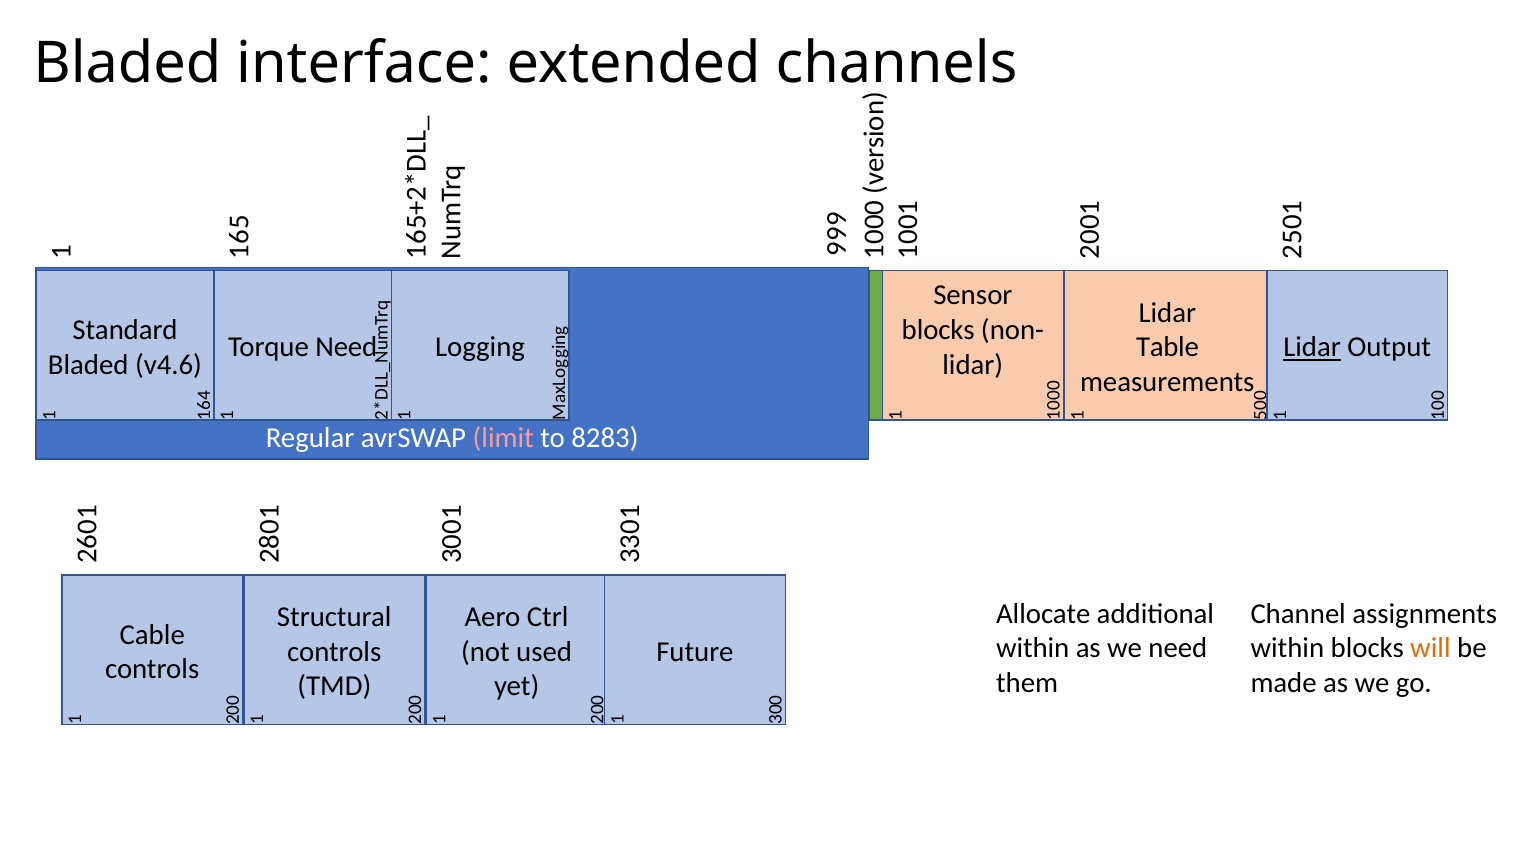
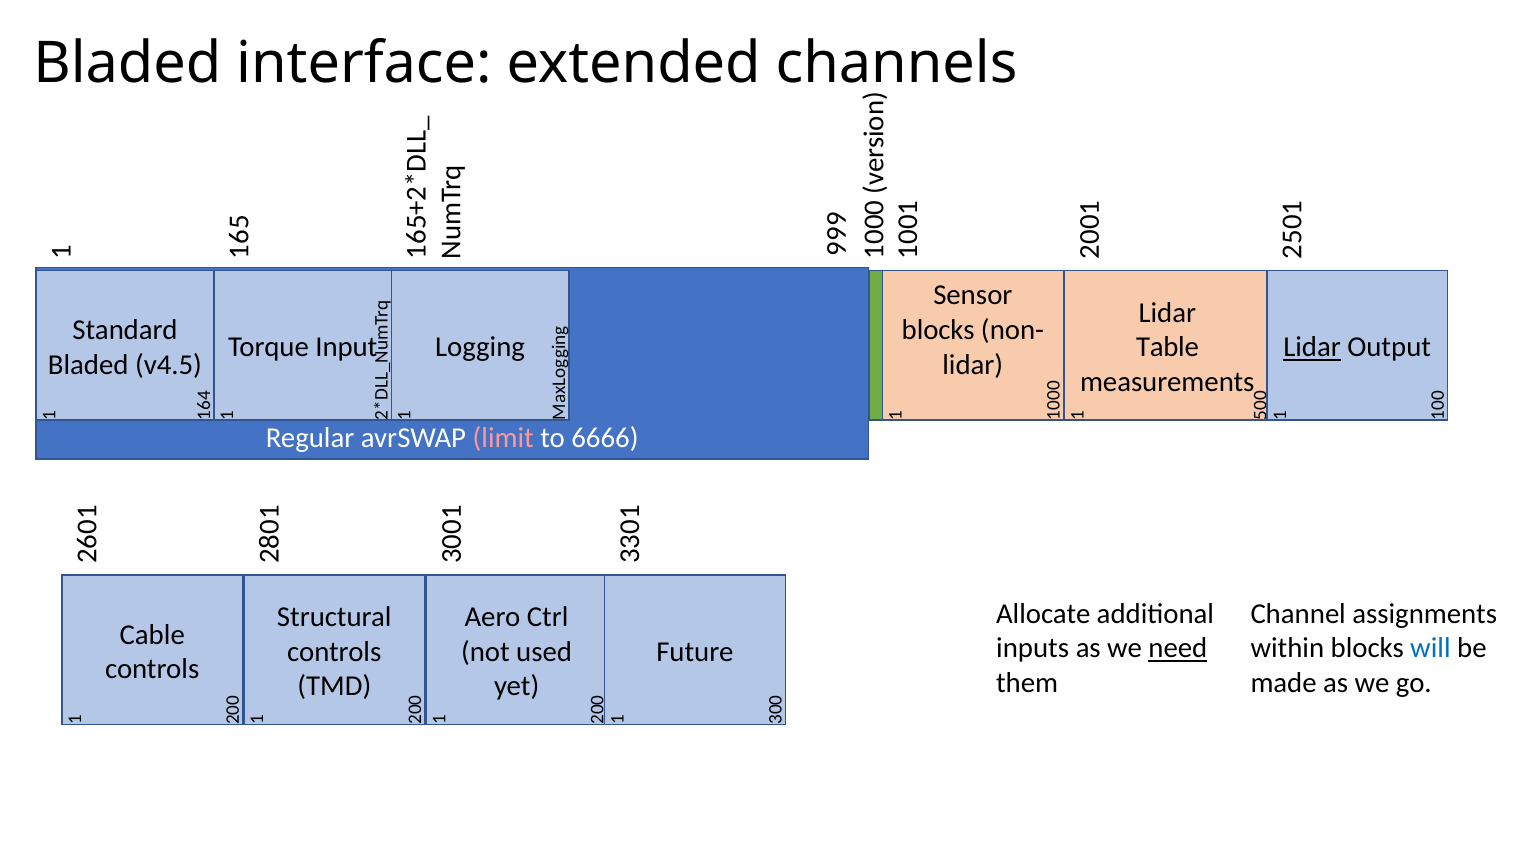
Torque Need: Need -> Input
v4.6: v4.6 -> v4.5
8283: 8283 -> 6666
within at (1033, 649): within -> inputs
need at (1178, 649) underline: none -> present
will colour: orange -> blue
